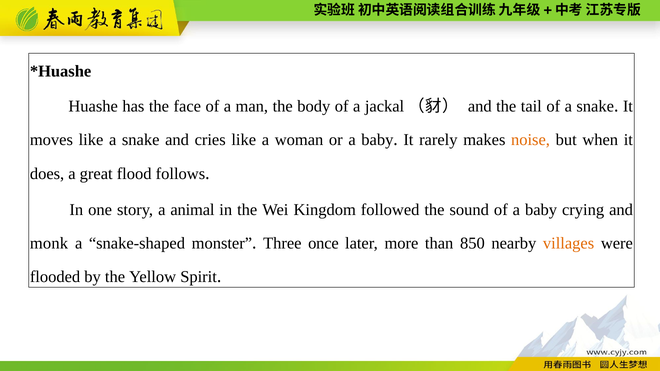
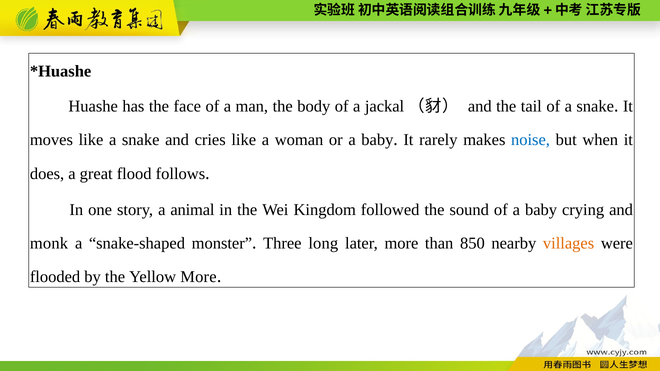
noise colour: orange -> blue
once: once -> long
Yellow Spirit: Spirit -> More
